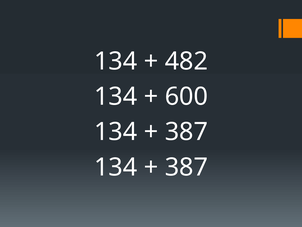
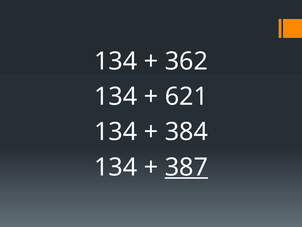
482: 482 -> 362
600: 600 -> 621
387 at (186, 132): 387 -> 384
387 at (186, 167) underline: none -> present
